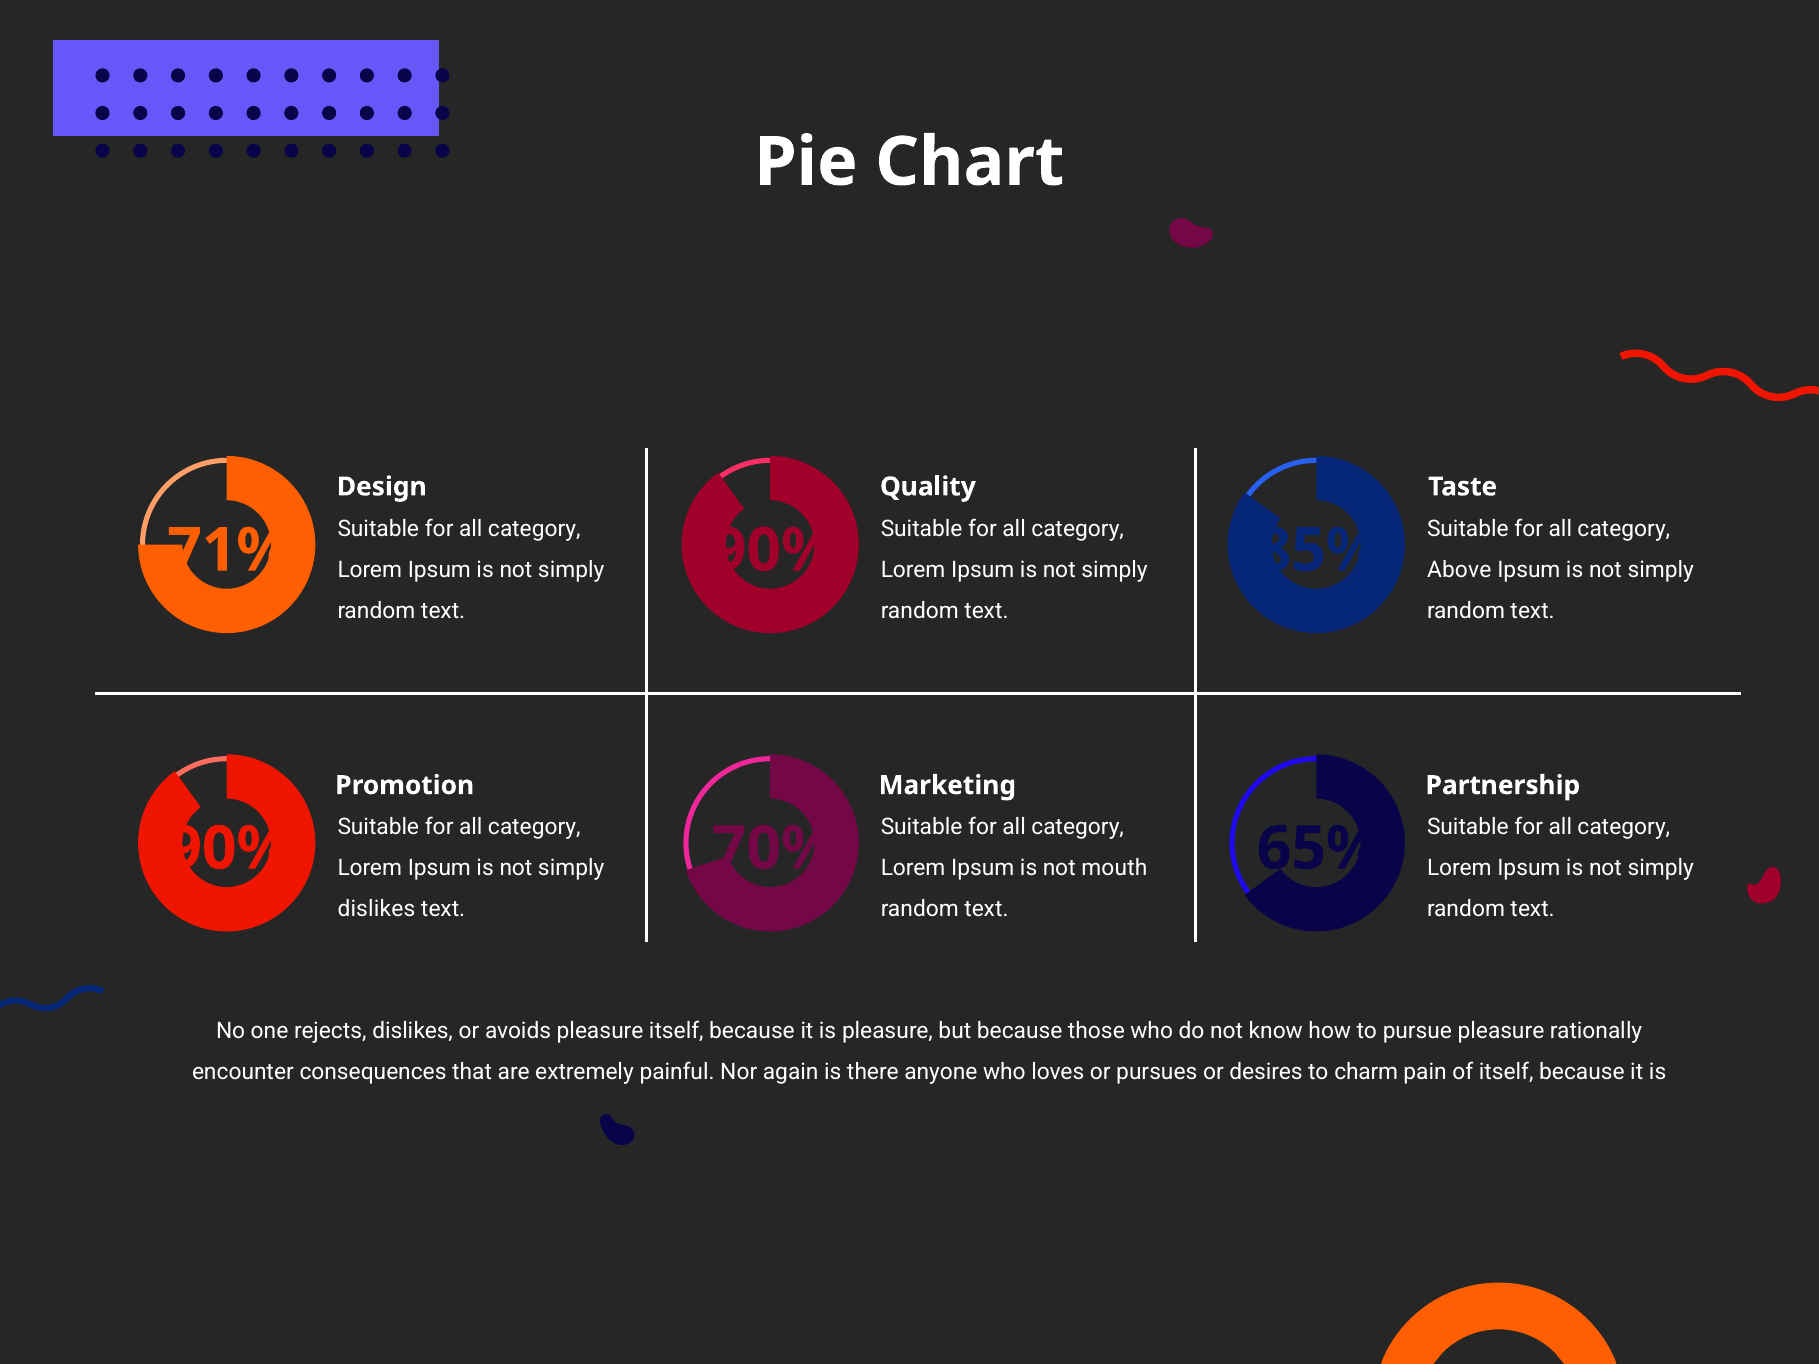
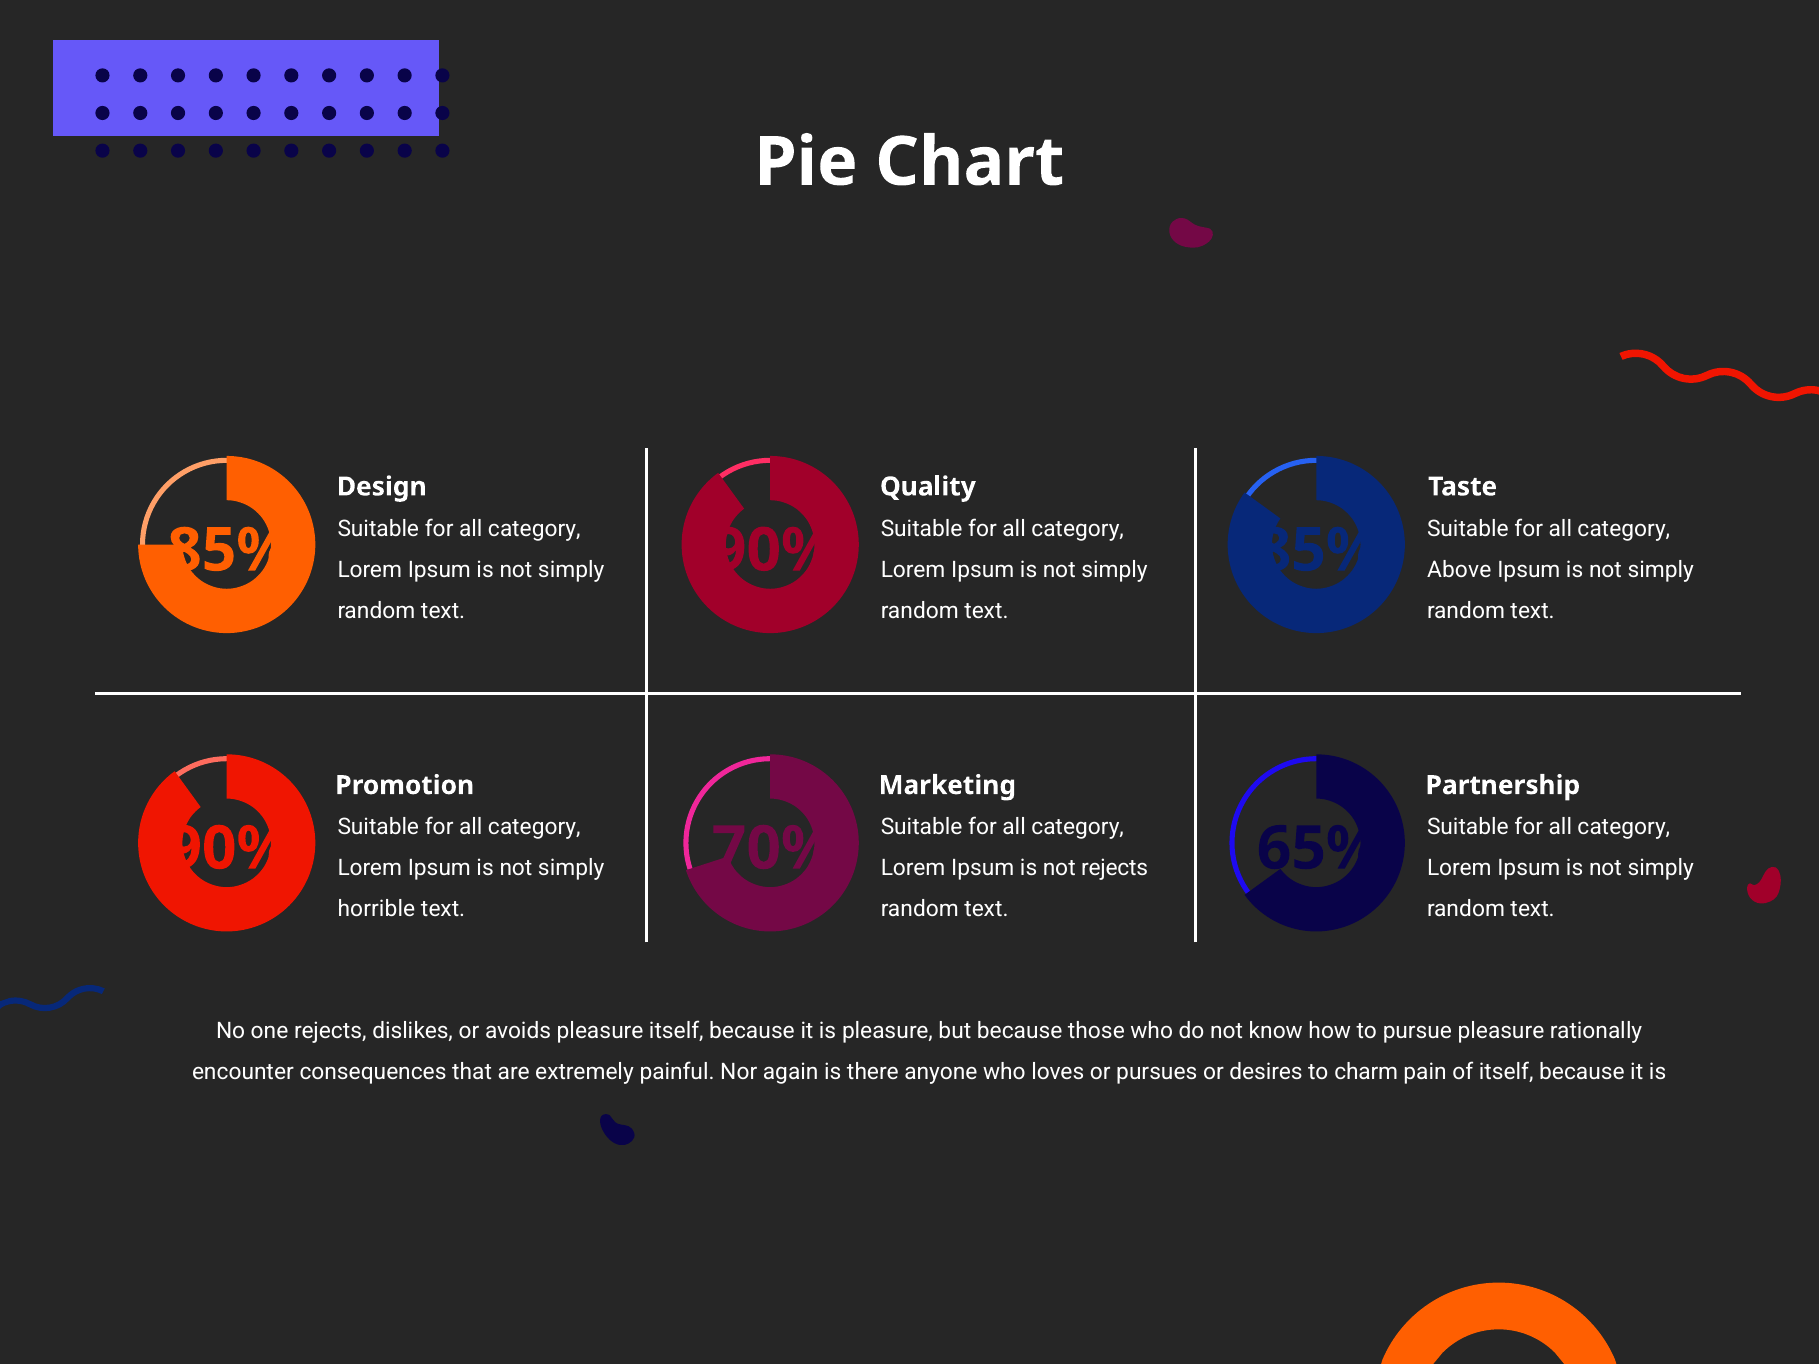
71% at (229, 551): 71% -> 85%
not mouth: mouth -> rejects
dislikes at (376, 910): dislikes -> horrible
